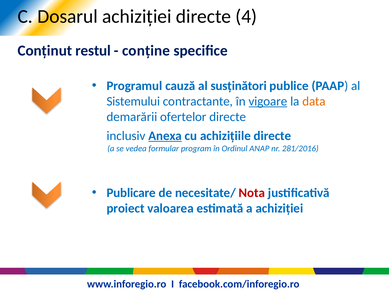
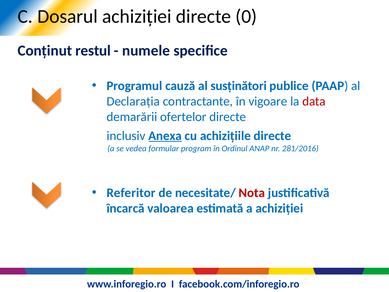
4: 4 -> 0
conține: conține -> numele
Sistemului: Sistemului -> Declarația
vigoare underline: present -> none
data colour: orange -> red
Publicare: Publicare -> Referitor
proiect: proiect -> încarcă
